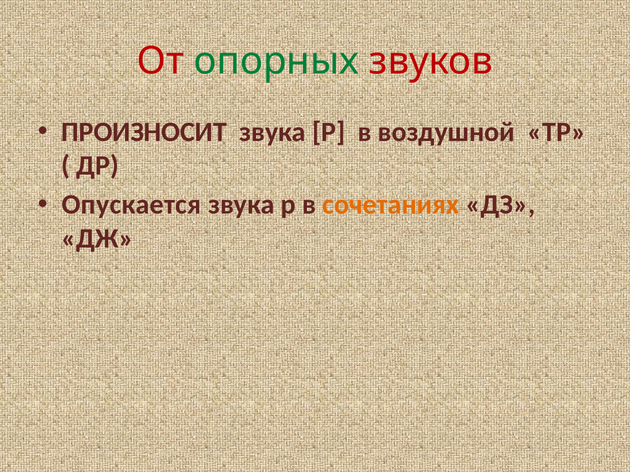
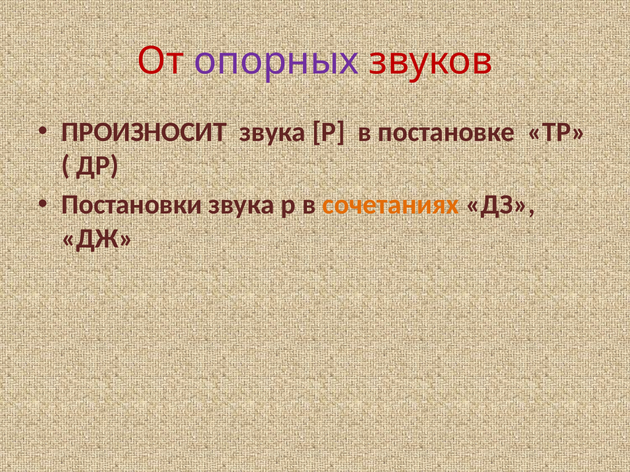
опорных colour: green -> purple
воздушной: воздушной -> постановке
Опускается: Опускается -> Постановки
